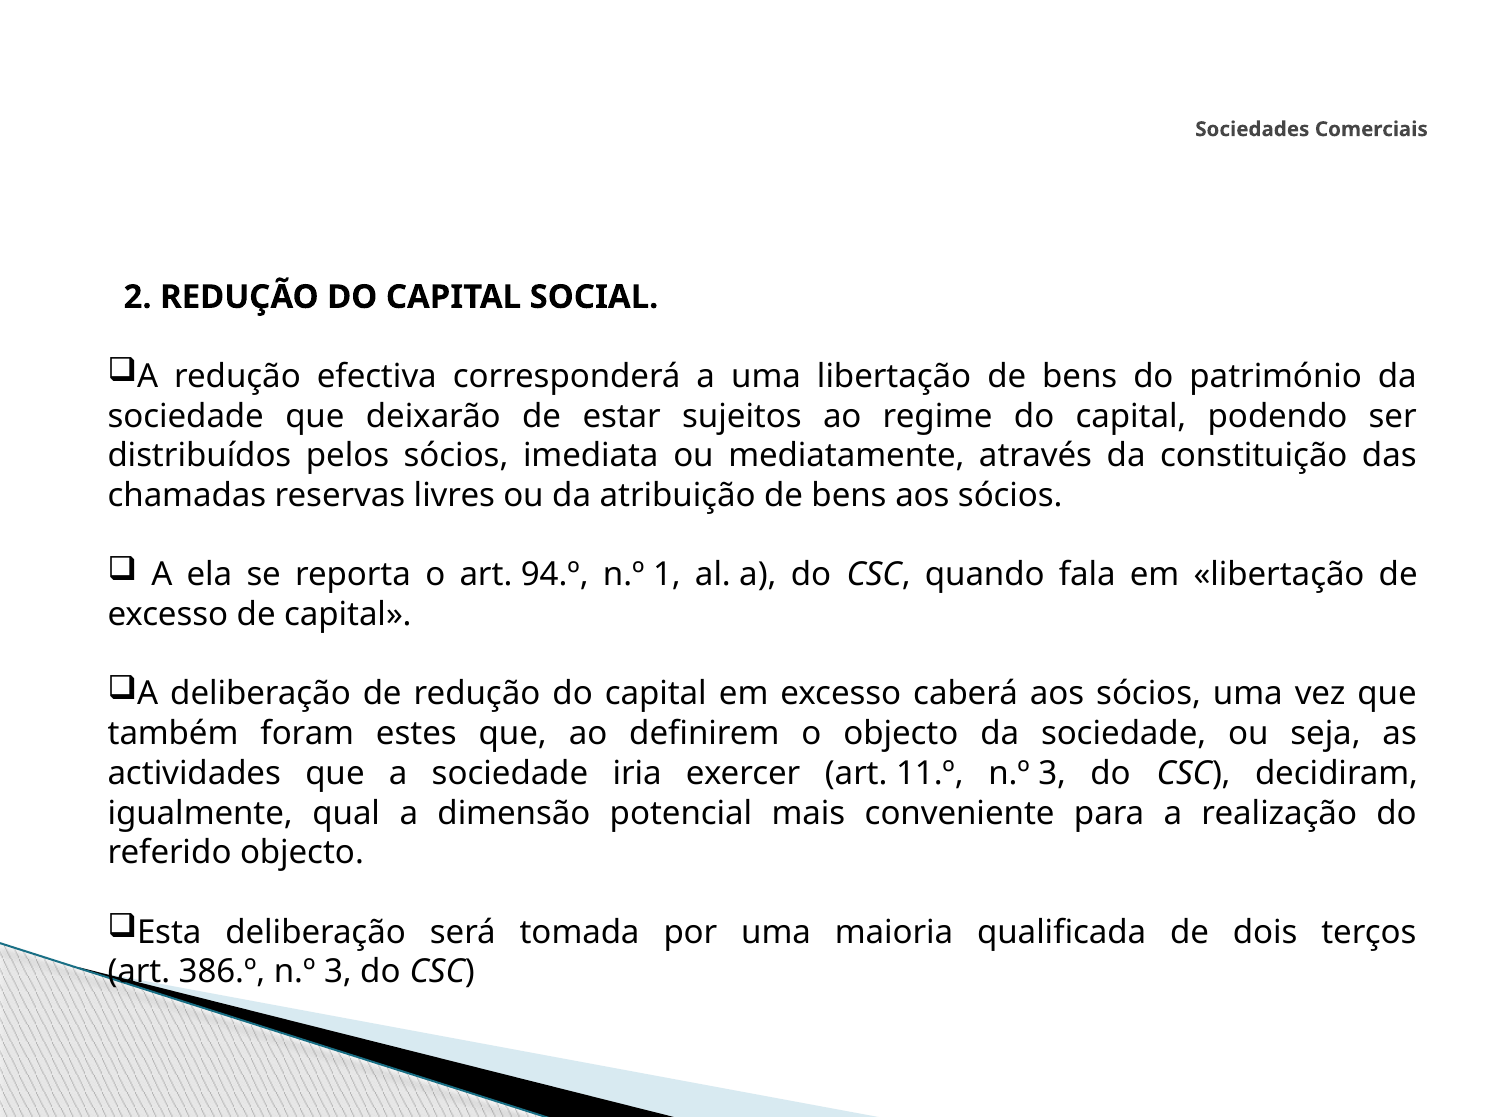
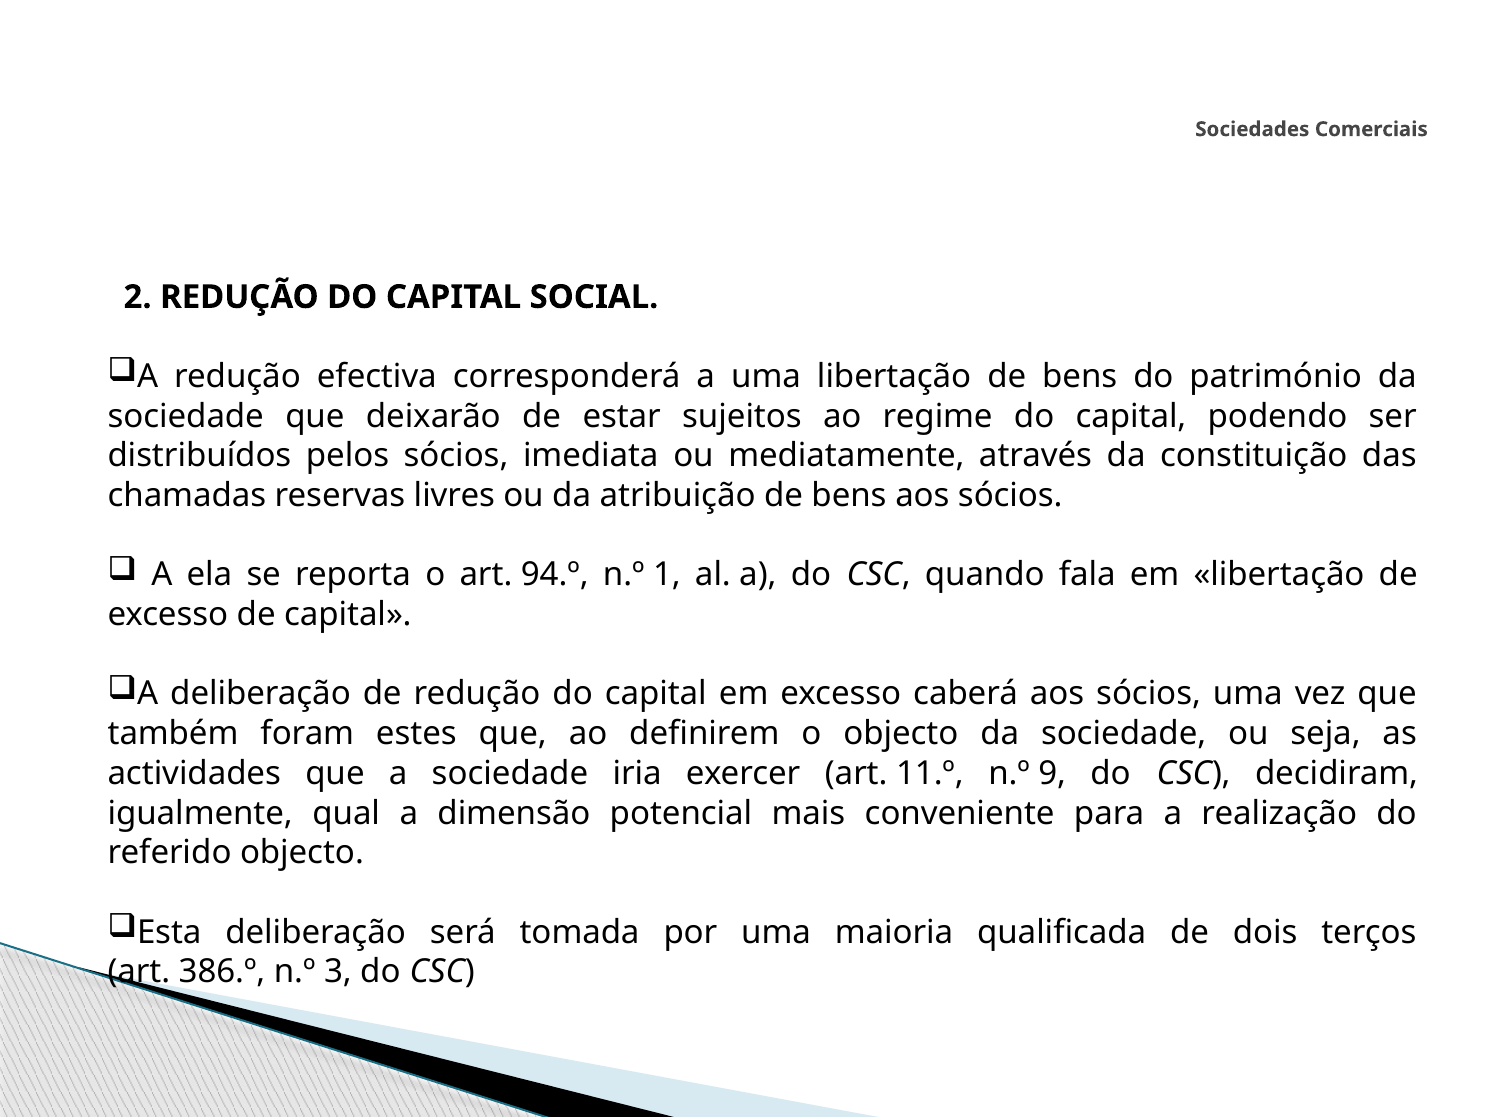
11.º n.º 3: 3 -> 9
